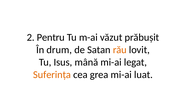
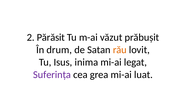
Pentru: Pentru -> Părăsit
mână: mână -> inima
Suferința colour: orange -> purple
